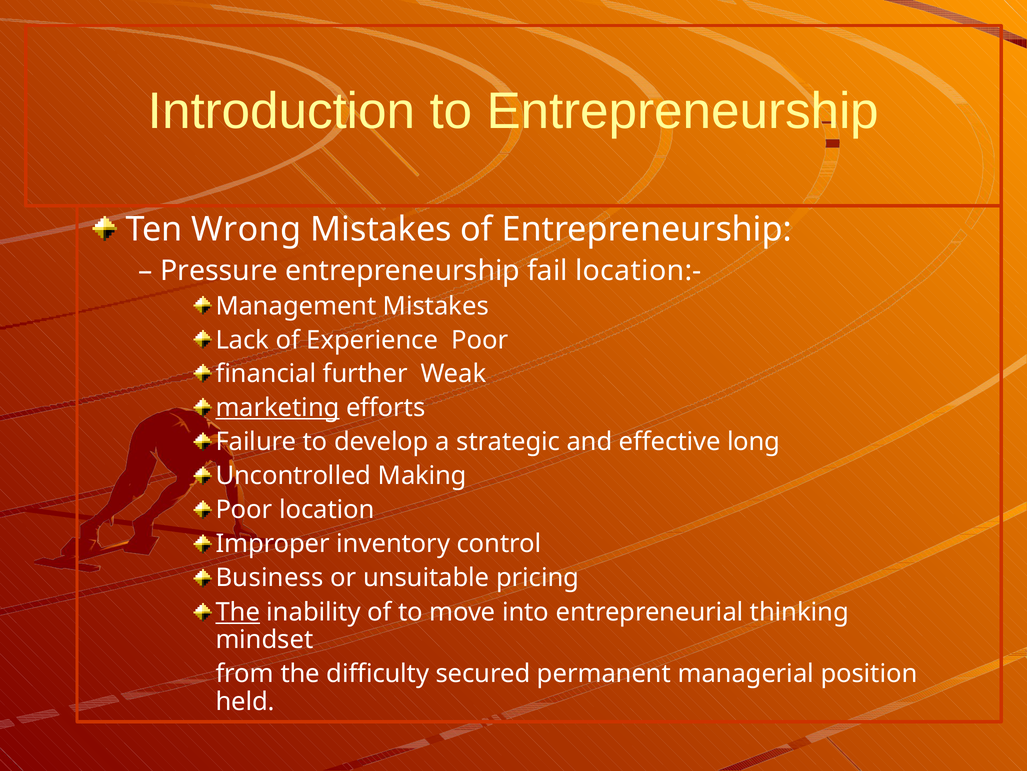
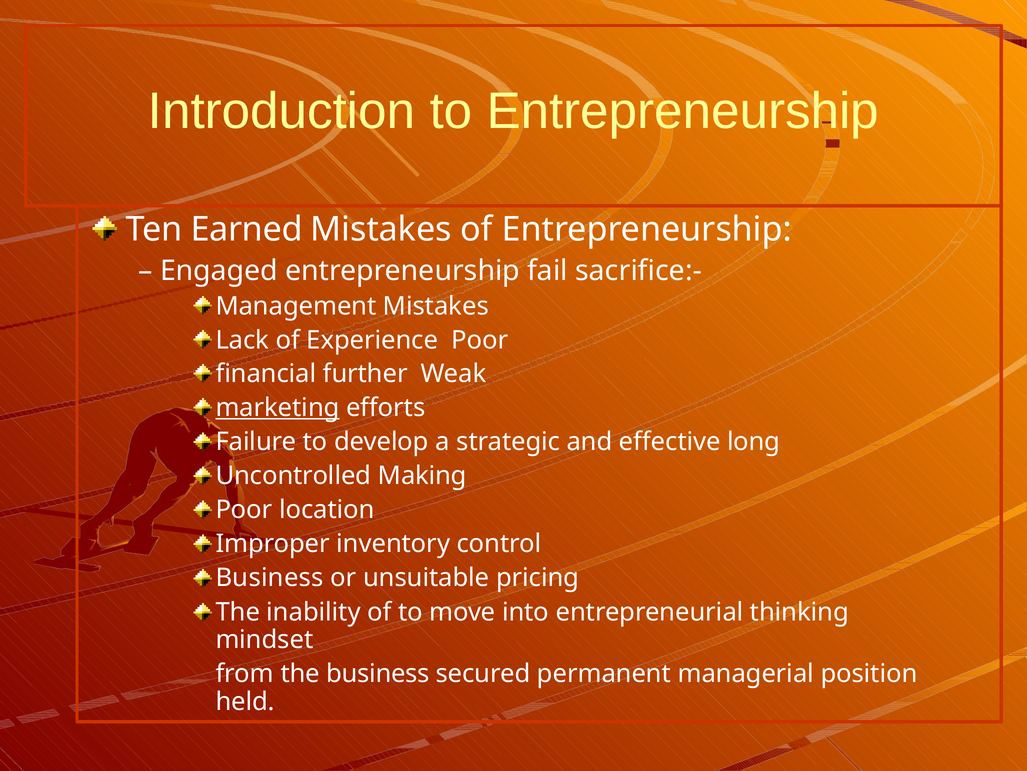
Wrong: Wrong -> Earned
Pressure: Pressure -> Engaged
location:-: location:- -> sacrifice:-
The at (238, 612) underline: present -> none
the difficulty: difficulty -> business
